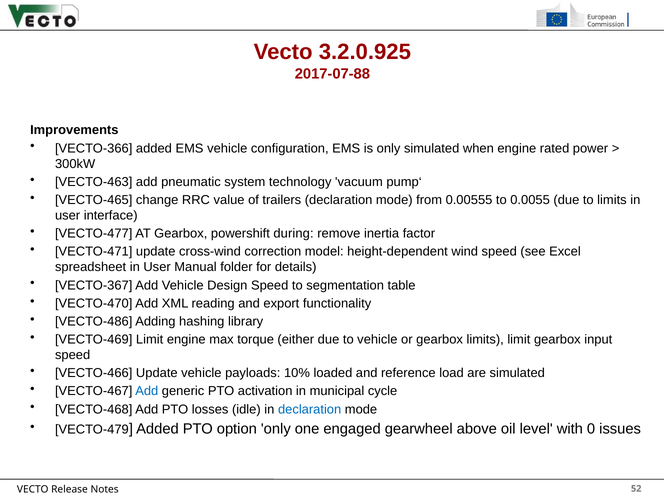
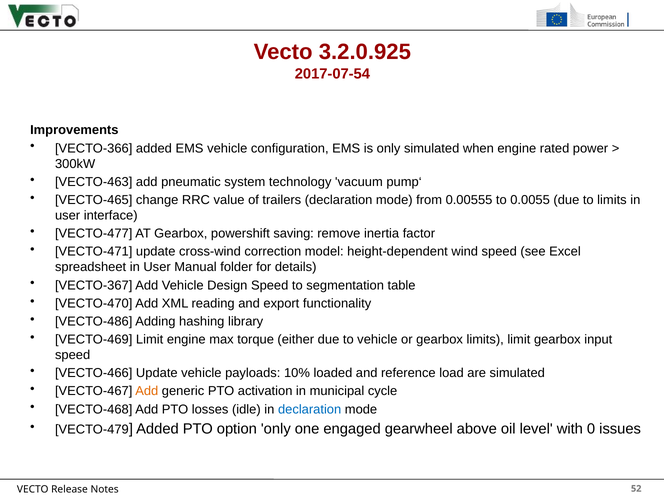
2017-07-88: 2017-07-88 -> 2017-07-54
during: during -> saving
Add at (147, 391) colour: blue -> orange
